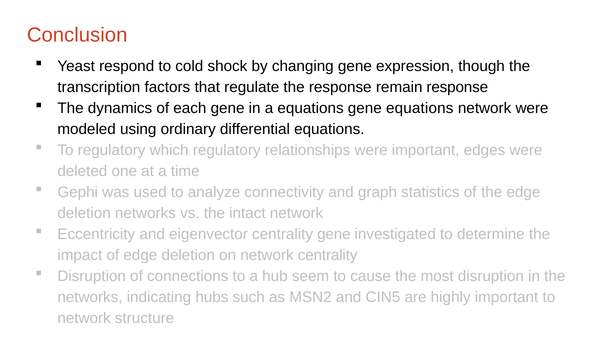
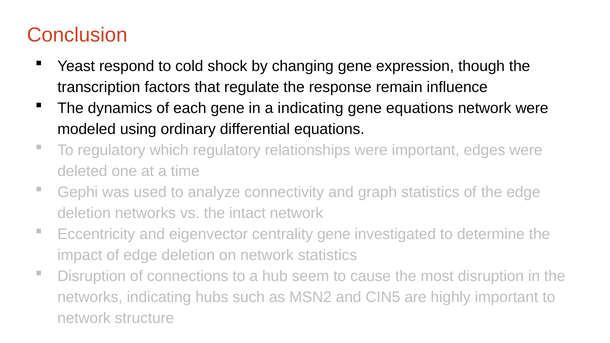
remain response: response -> influence
a equations: equations -> indicating
network centrality: centrality -> statistics
